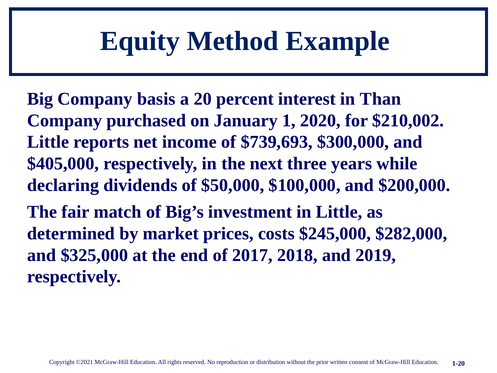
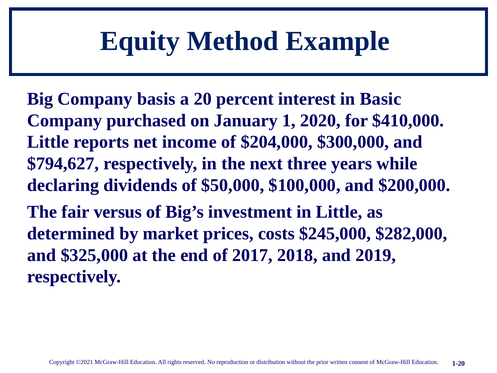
Than: Than -> Basic
$210,002: $210,002 -> $410,000
$739,693: $739,693 -> $204,000
$405,000: $405,000 -> $794,627
match: match -> versus
